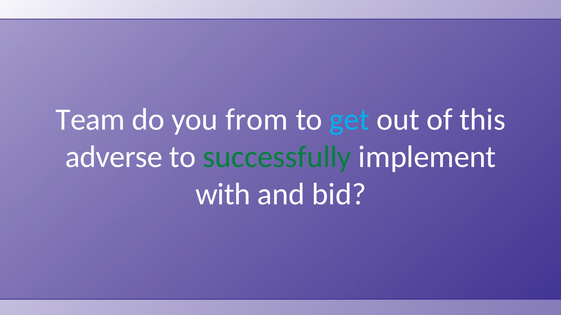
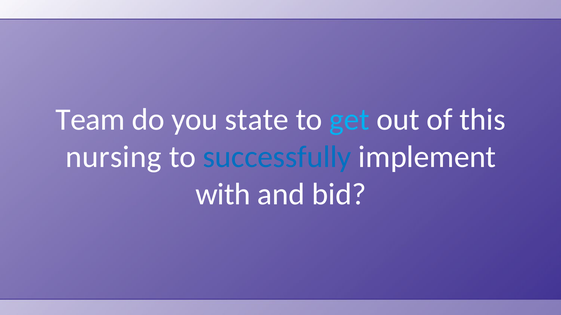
from: from -> state
adverse: adverse -> nursing
successfully colour: green -> blue
